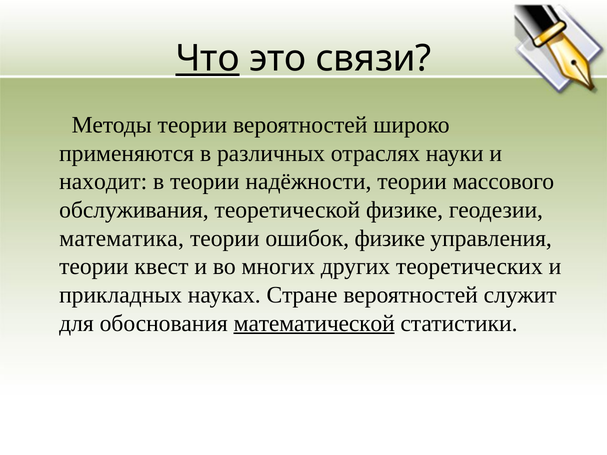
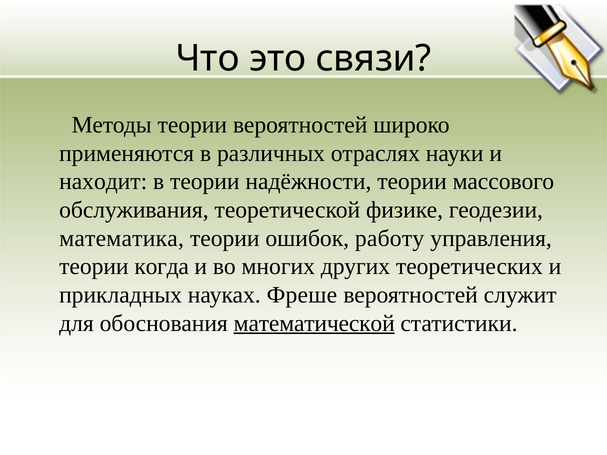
Что underline: present -> none
ошибок физике: физике -> работу
квест: квест -> когда
Стране: Стране -> Фреше
